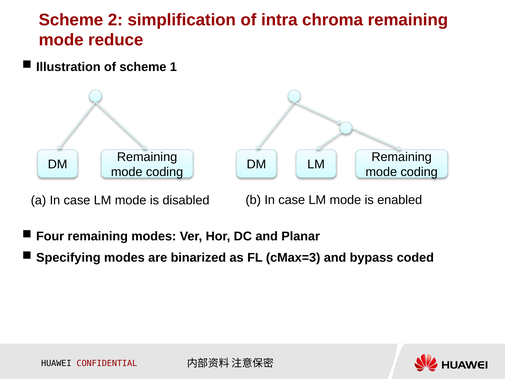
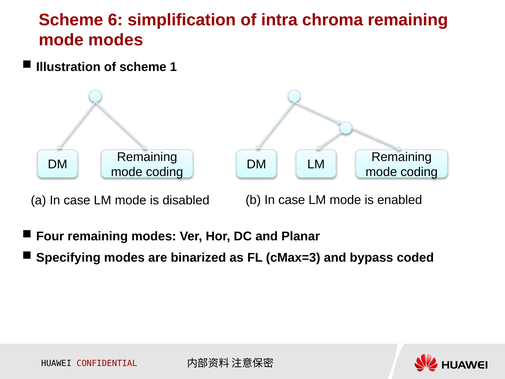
2: 2 -> 6
mode reduce: reduce -> modes
